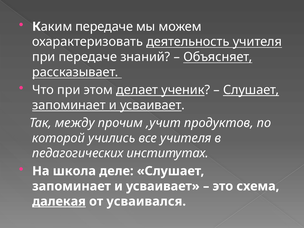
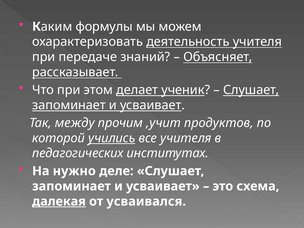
передаче at (104, 27): передаче -> формулы
учились underline: none -> present
школа: школа -> нужно
